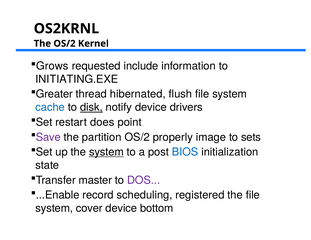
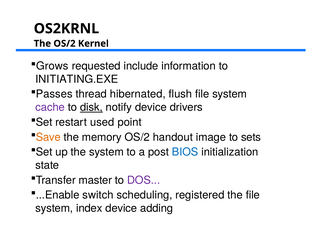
Greater: Greater -> Passes
cache colour: blue -> purple
does: does -> used
Save colour: purple -> orange
partition: partition -> memory
properly: properly -> handout
system at (106, 152) underline: present -> none
record: record -> switch
cover: cover -> index
bottom: bottom -> adding
